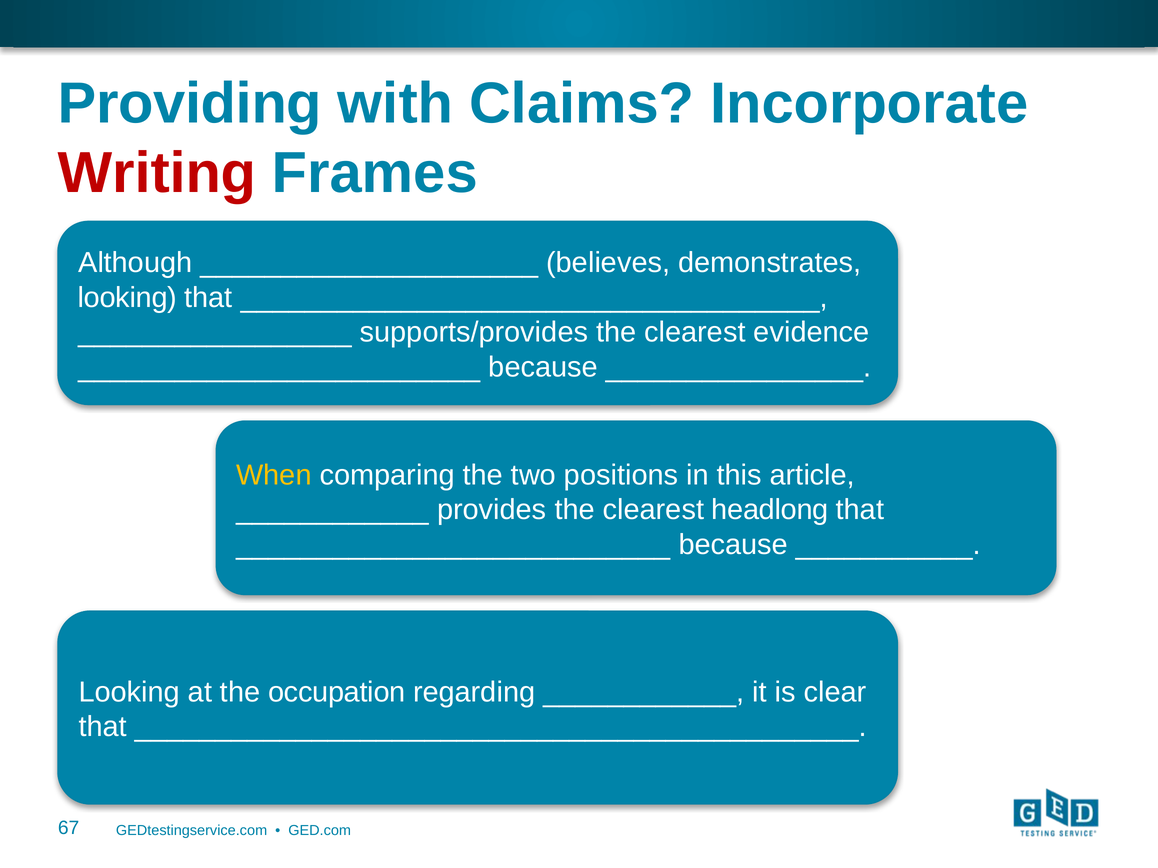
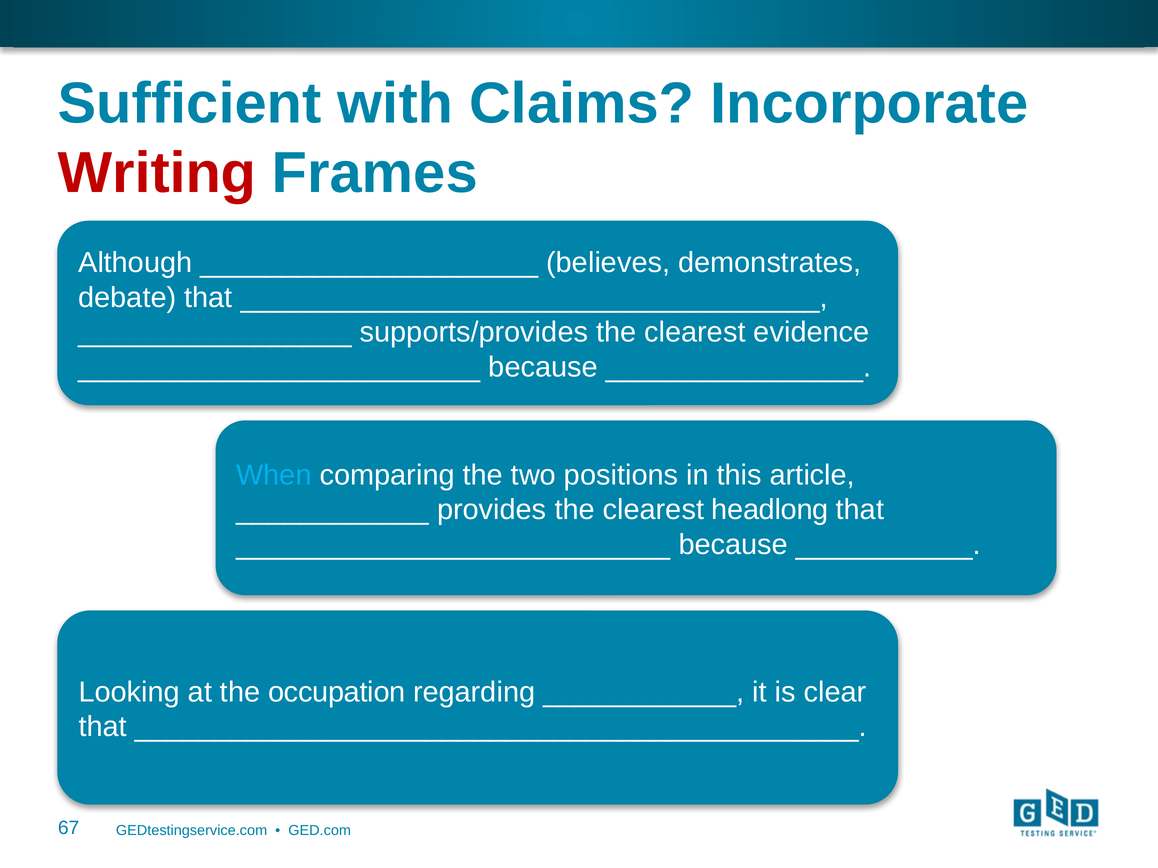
Providing: Providing -> Sufficient
looking at (127, 298): looking -> debate
When colour: yellow -> light blue
